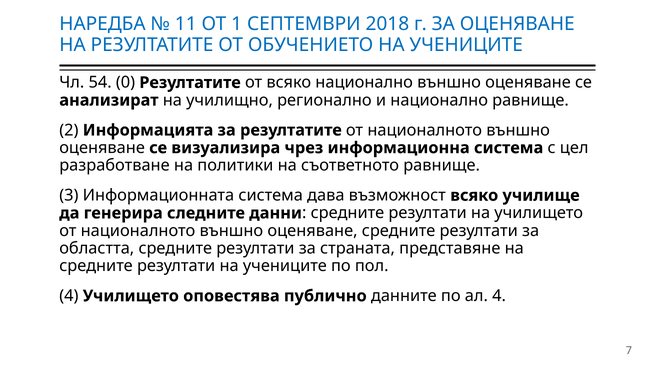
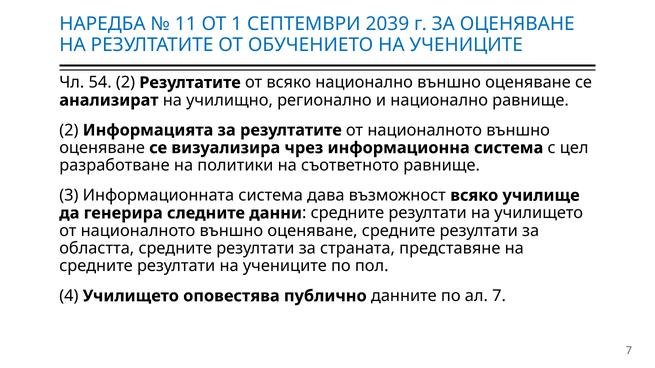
2018: 2018 -> 2039
54 0: 0 -> 2
ал 4: 4 -> 7
